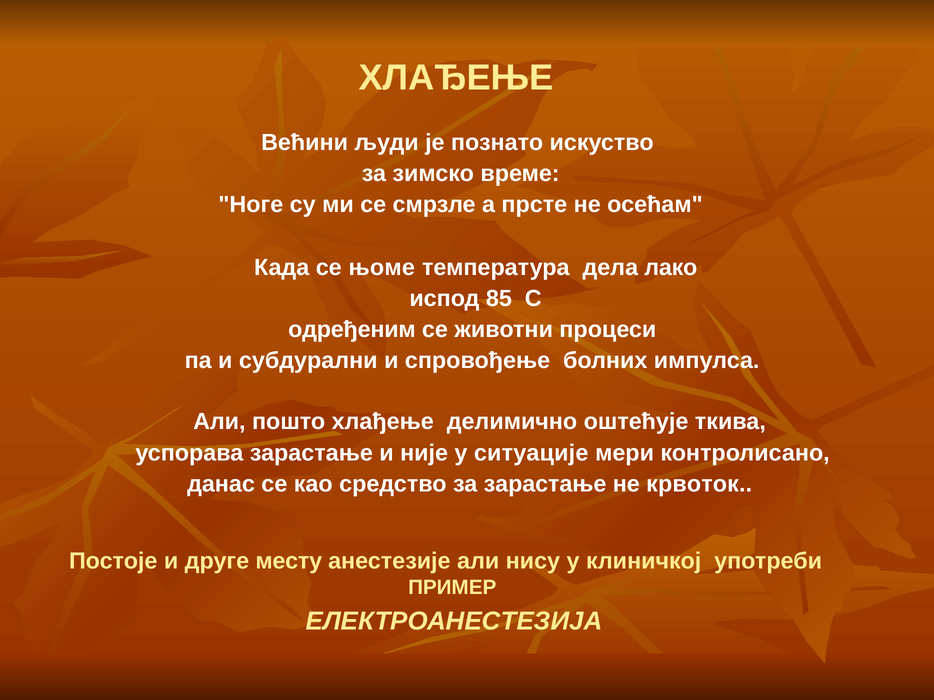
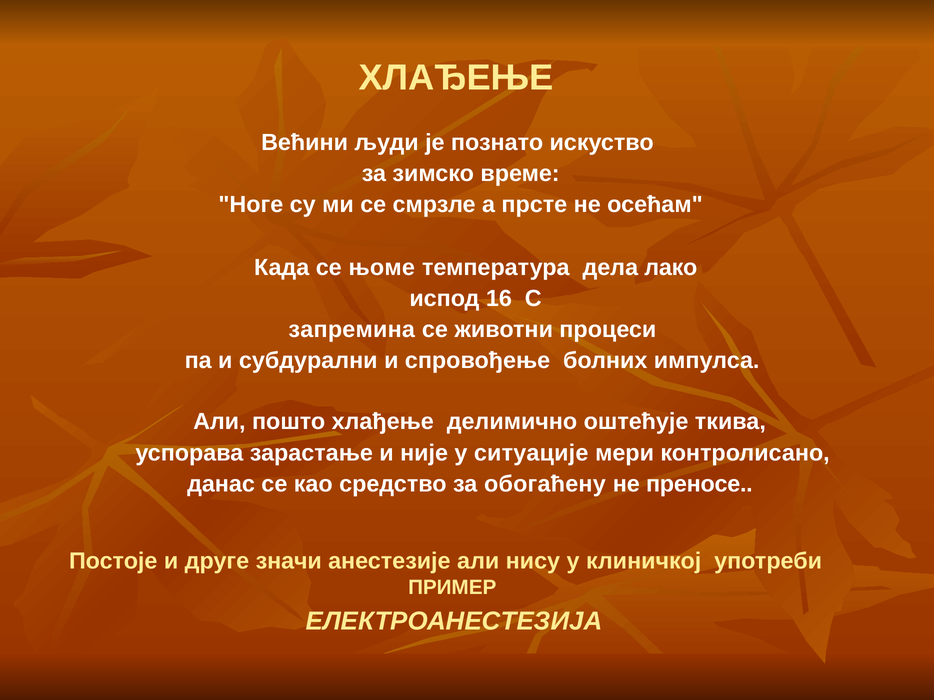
85: 85 -> 16
одређеним: одређеним -> запремина
за зарастање: зарастање -> обогаћену
крвоток: крвоток -> преносе
месту: месту -> значи
